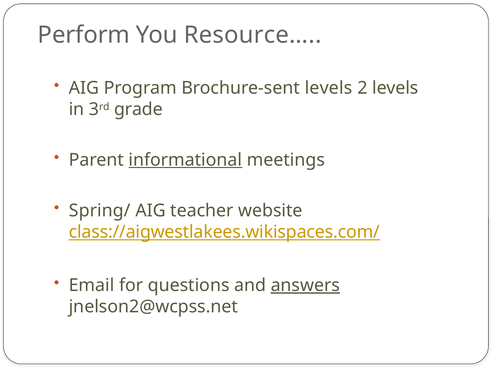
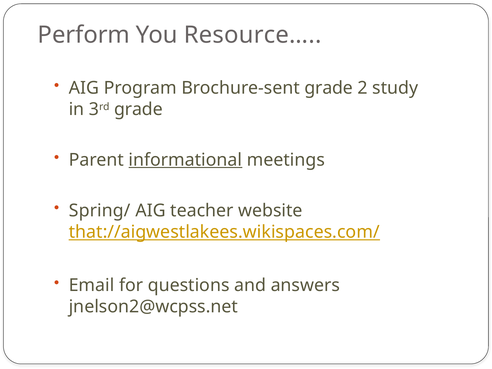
Brochure-sent levels: levels -> grade
2 levels: levels -> study
class://aigwestlakees.wikispaces.com/: class://aigwestlakees.wikispaces.com/ -> that://aigwestlakees.wikispaces.com/
answers underline: present -> none
